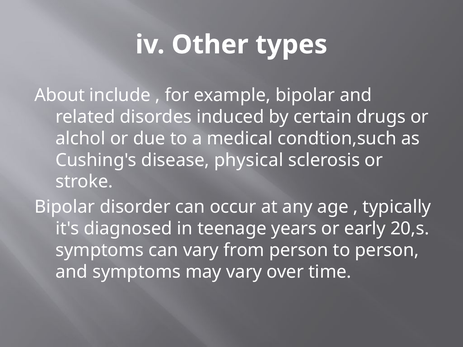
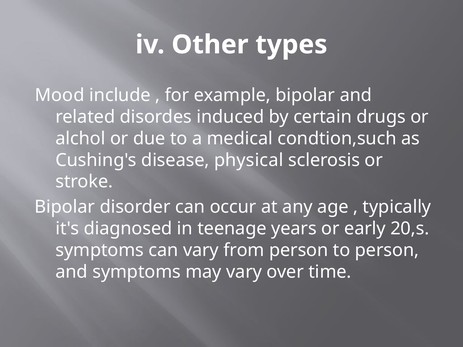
About: About -> Mood
